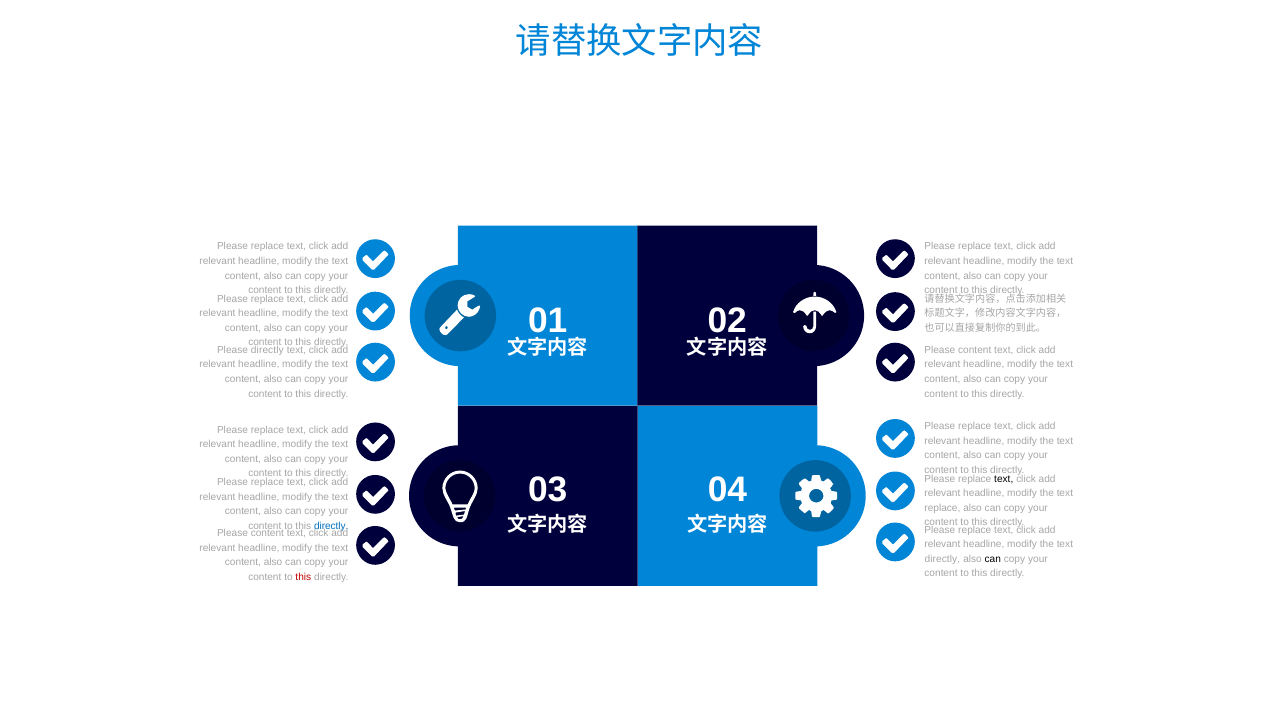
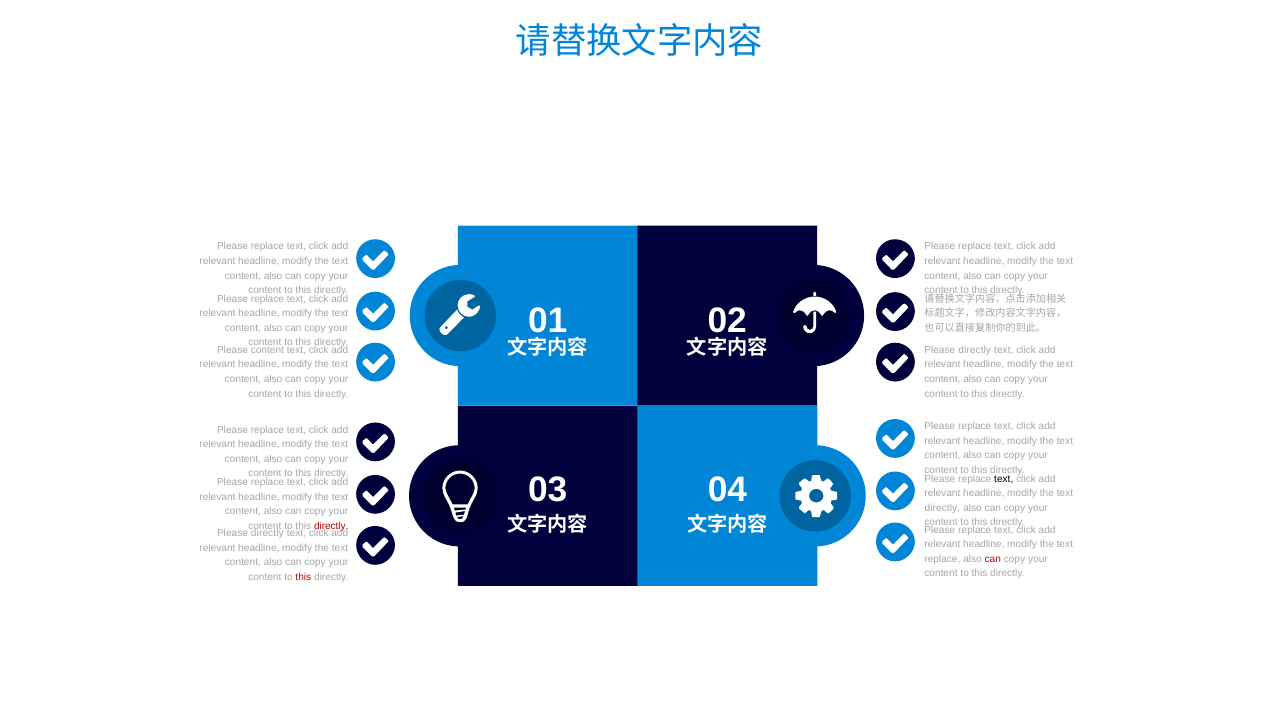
Please directly: directly -> content
content at (975, 350): content -> directly
replace at (942, 508): replace -> directly
directly at (331, 525) colour: blue -> red
content at (267, 533): content -> directly
directly at (942, 559): directly -> replace
can at (993, 559) colour: black -> red
